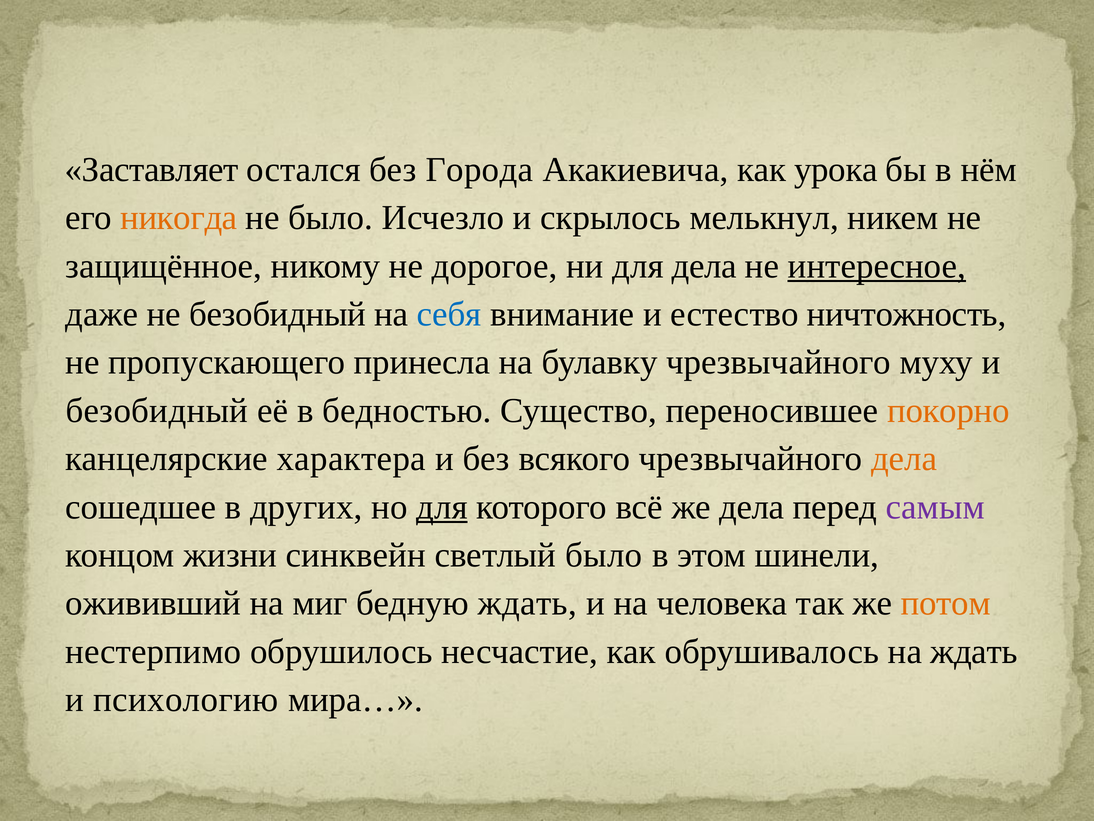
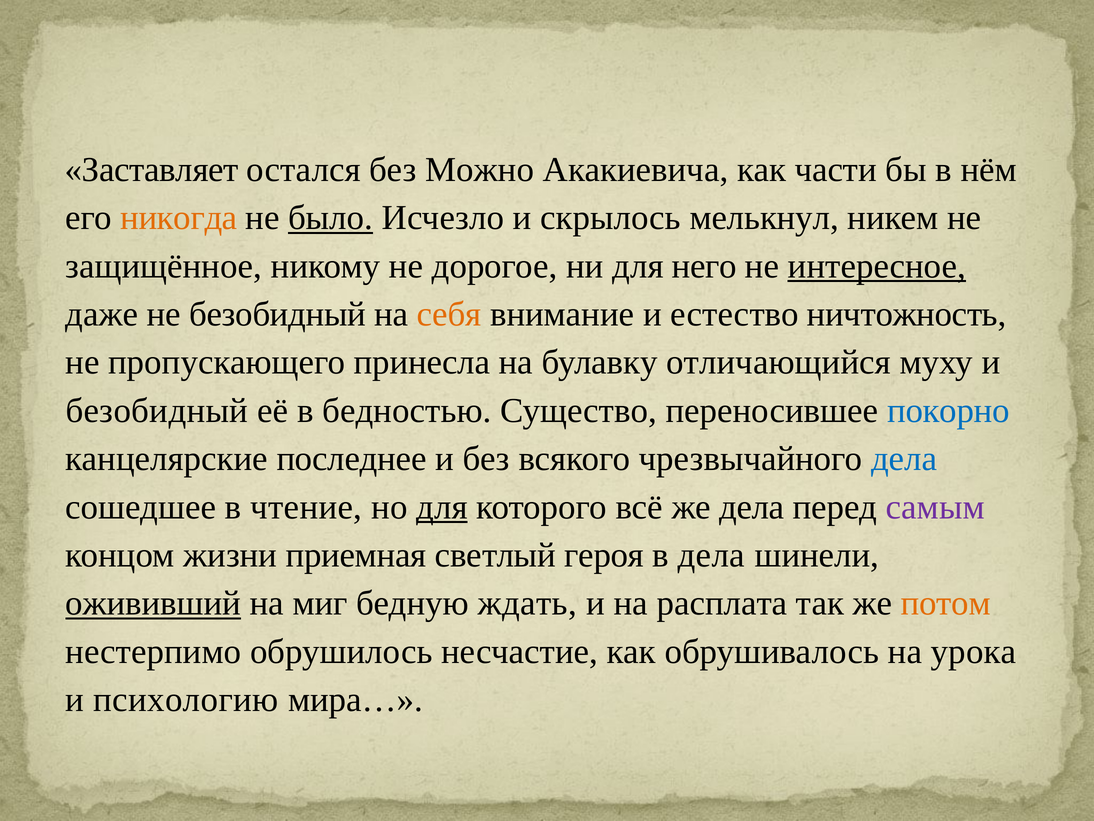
Города: Города -> Можно
урока: урока -> части
было at (331, 218) underline: none -> present
для дела: дела -> него
себя colour: blue -> orange
булавку чрезвычайного: чрезвычайного -> отличающийся
покорно colour: orange -> blue
характера: характера -> последнее
дела at (904, 459) colour: orange -> blue
других: других -> чтение
синквейн: синквейн -> приемная
светлый было: было -> героя
в этом: этом -> дела
ожививший underline: none -> present
человека: человека -> расплата
на ждать: ждать -> урока
